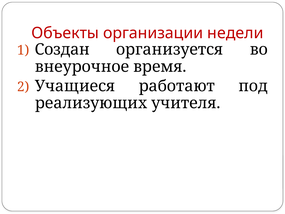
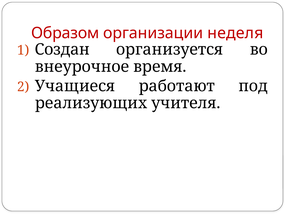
Объекты: Объекты -> Образом
недели: недели -> неделя
